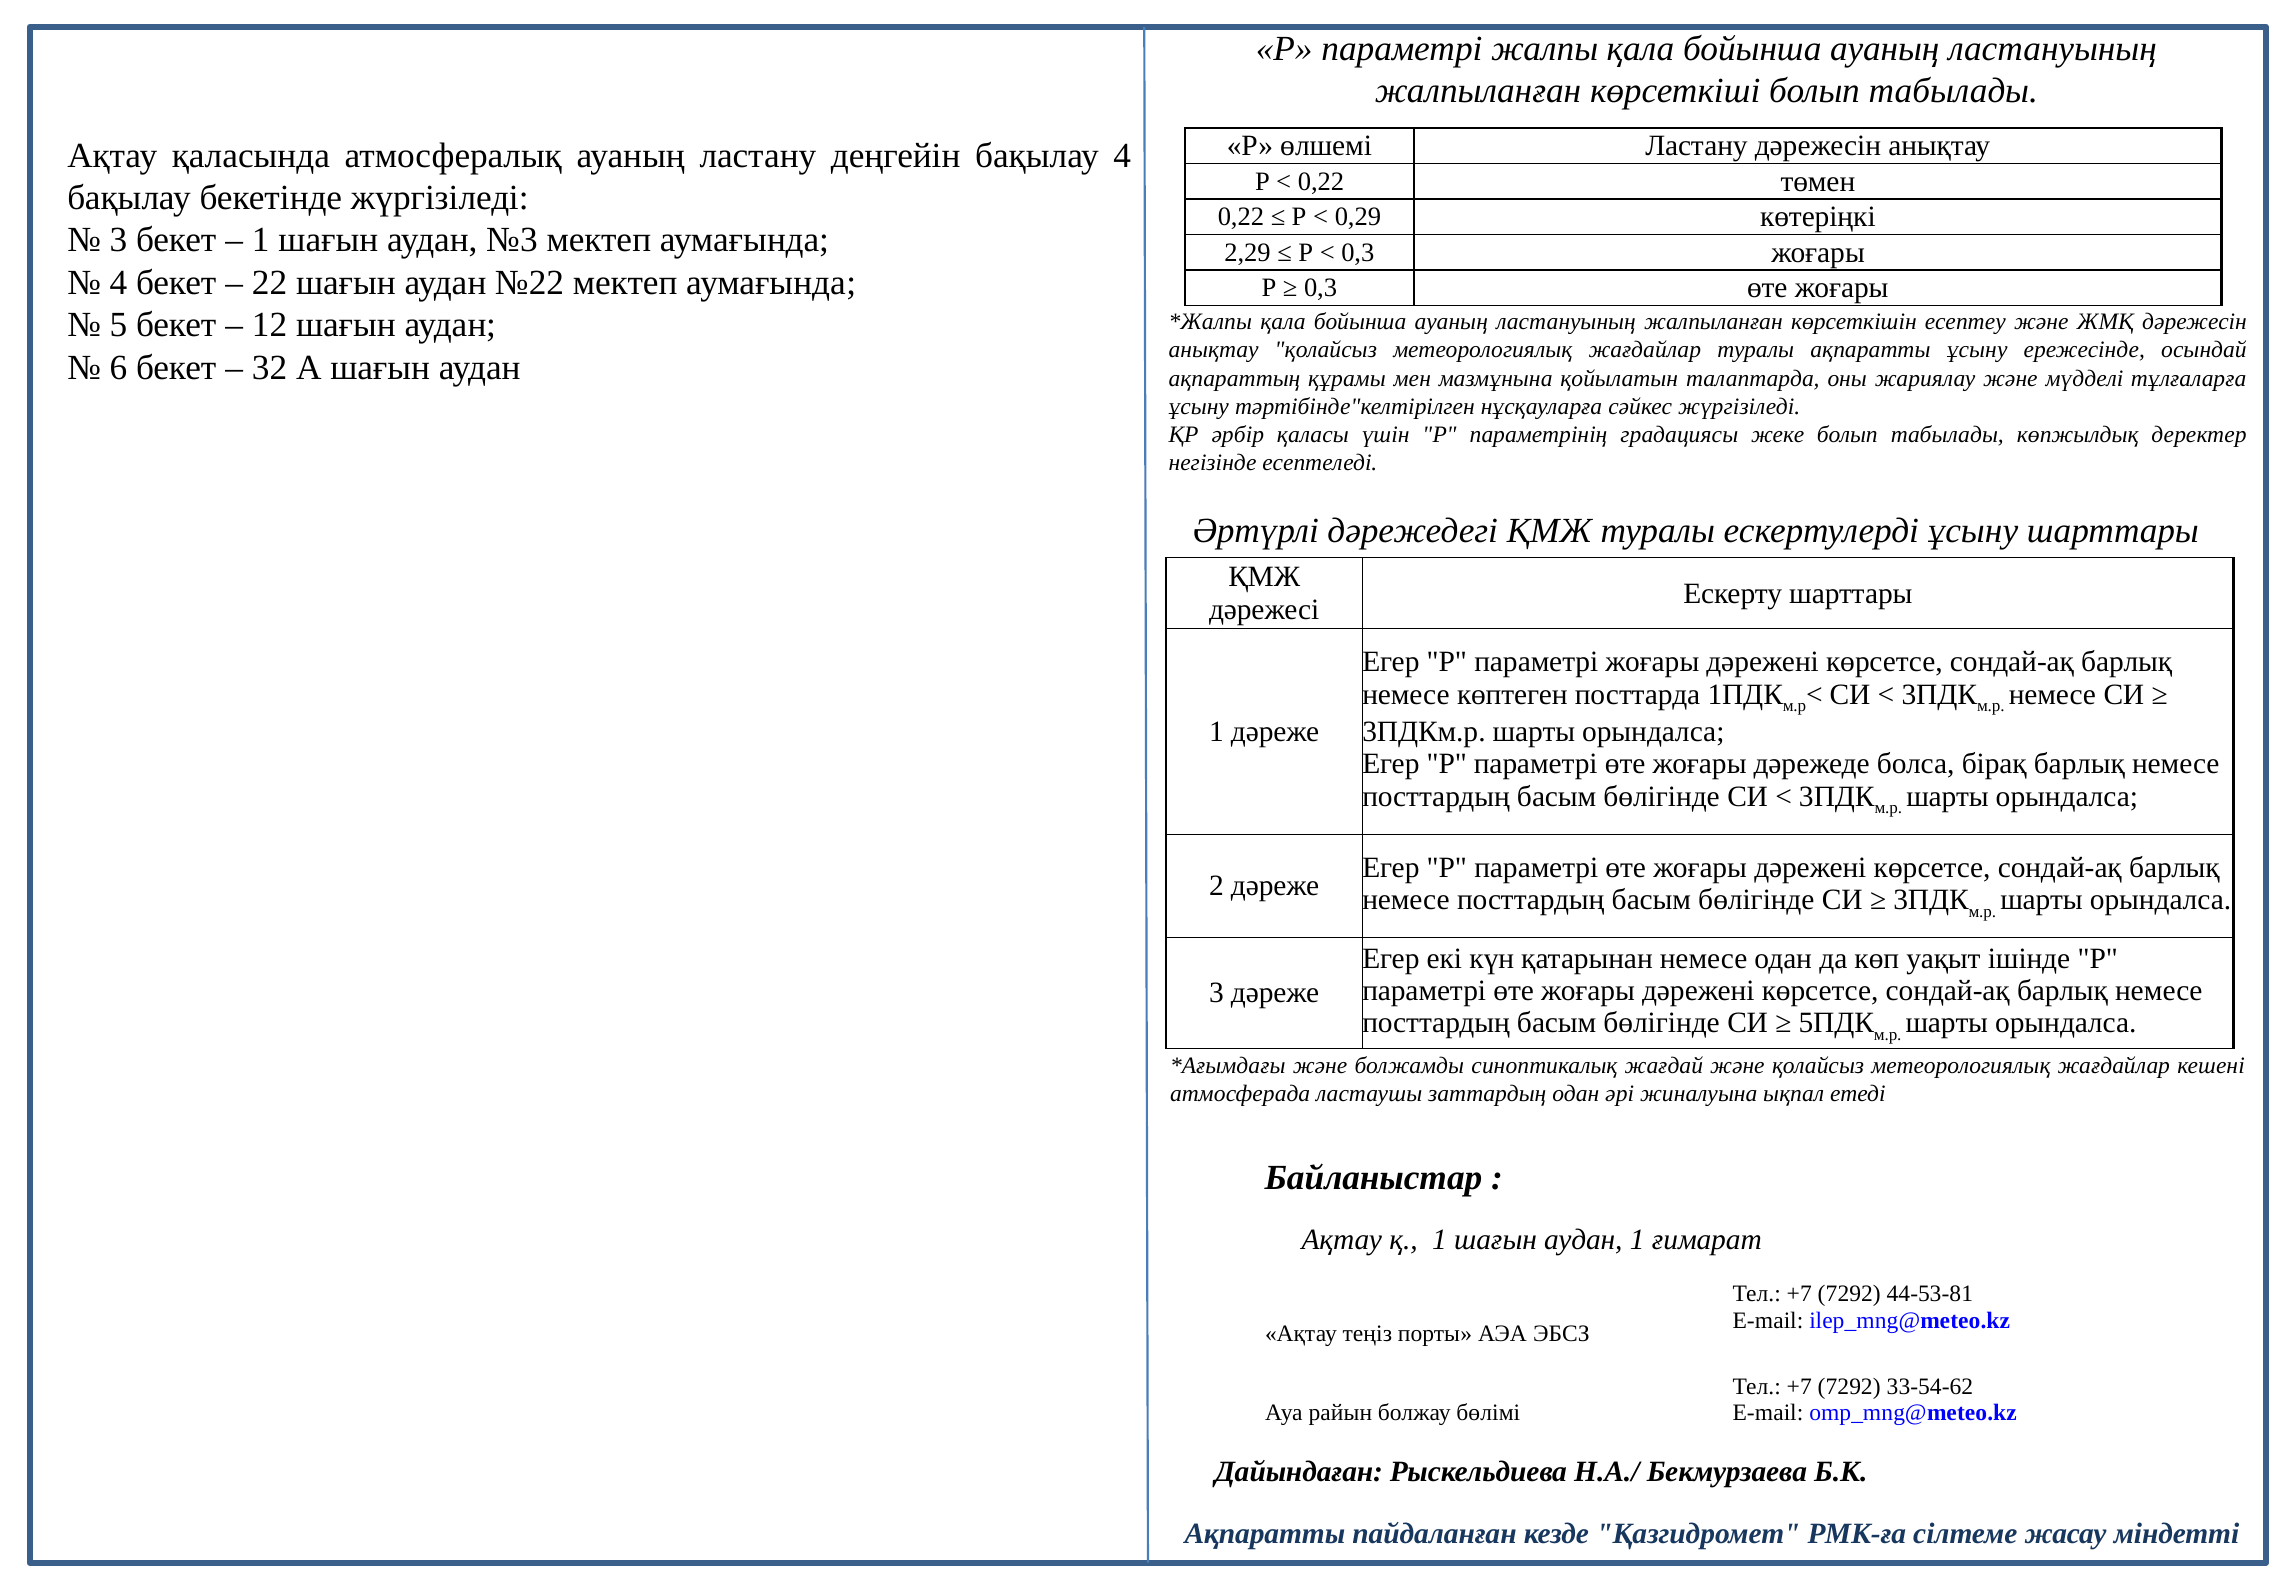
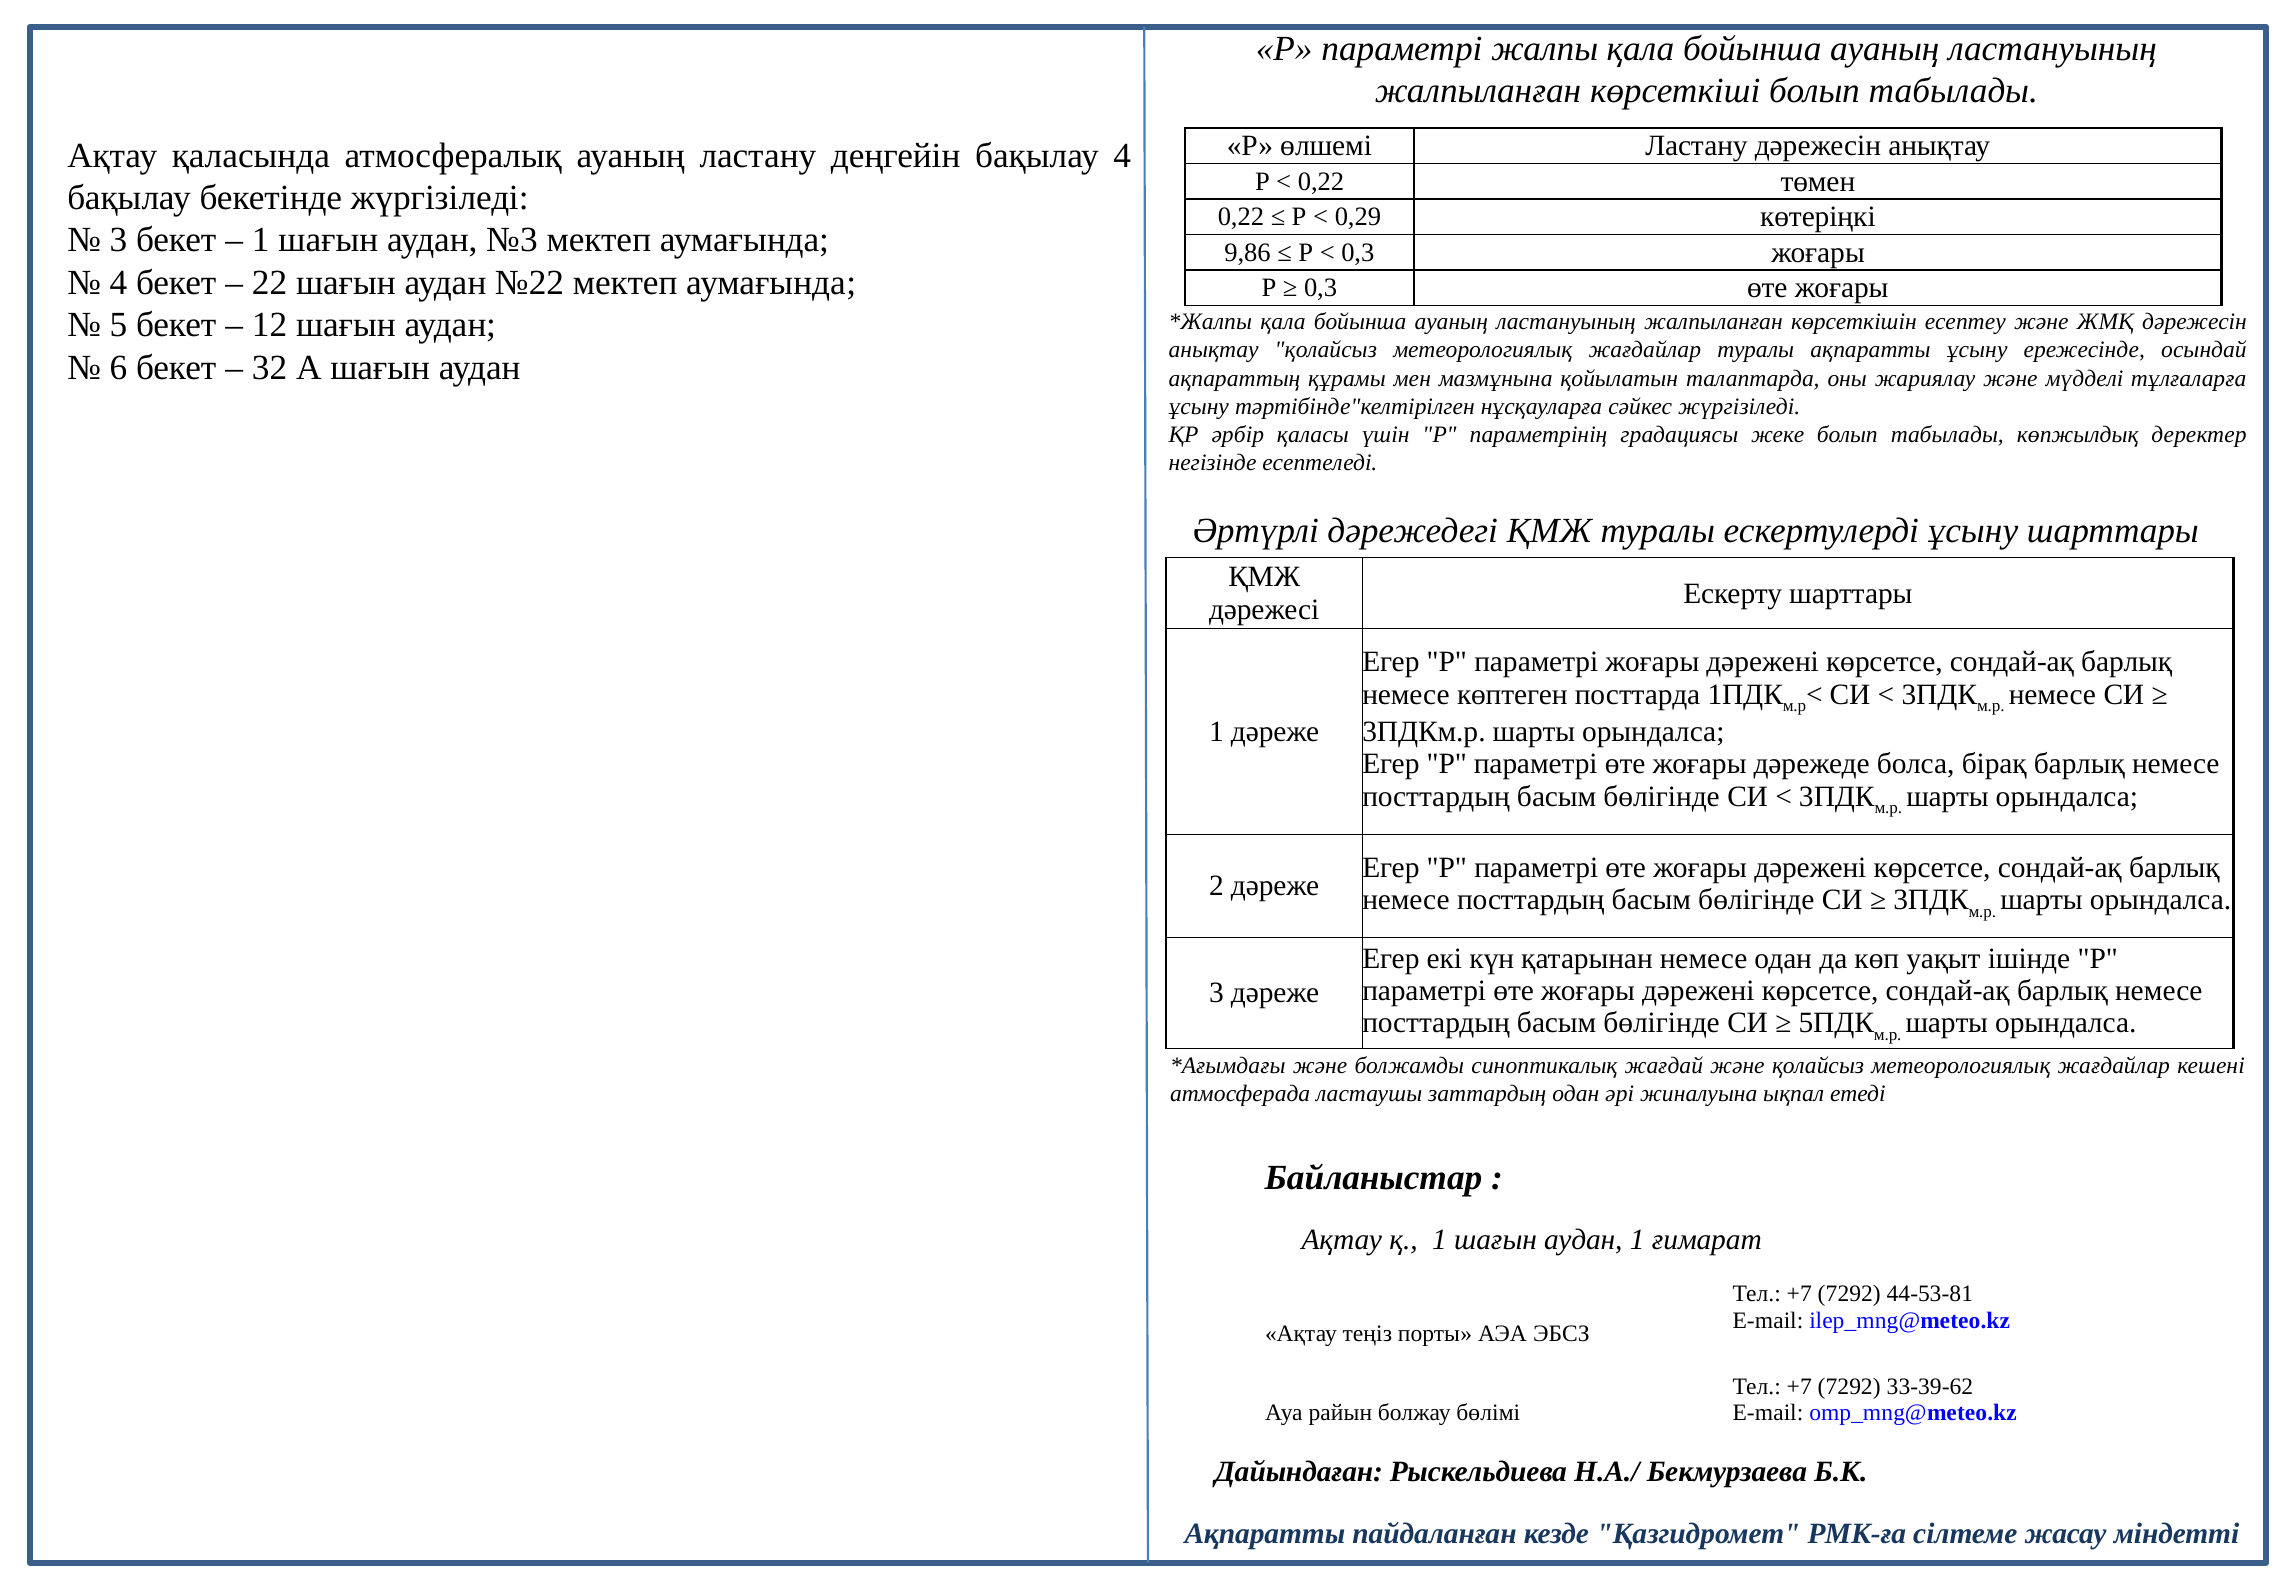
2,29: 2,29 -> 9,86
33-54-62: 33-54-62 -> 33-39-62
